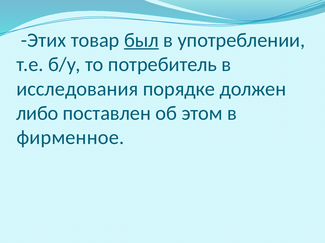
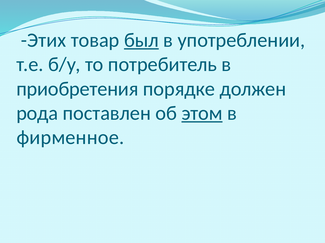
исследования: исследования -> приобретения
либо: либо -> рода
этом underline: none -> present
